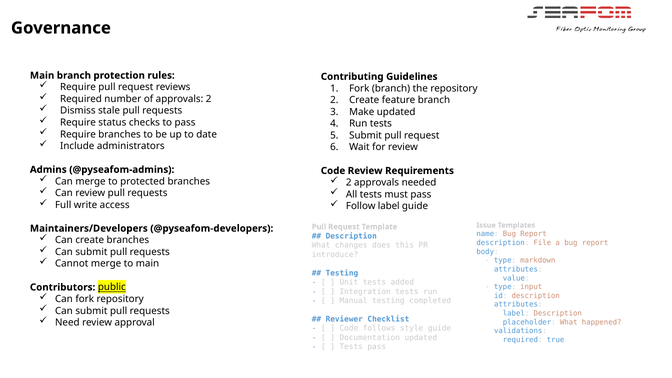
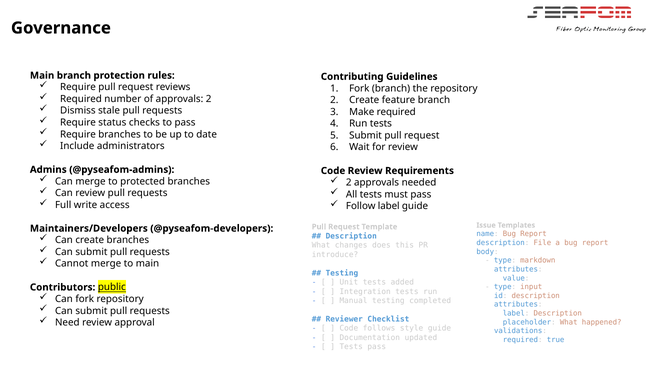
Make updated: updated -> required
